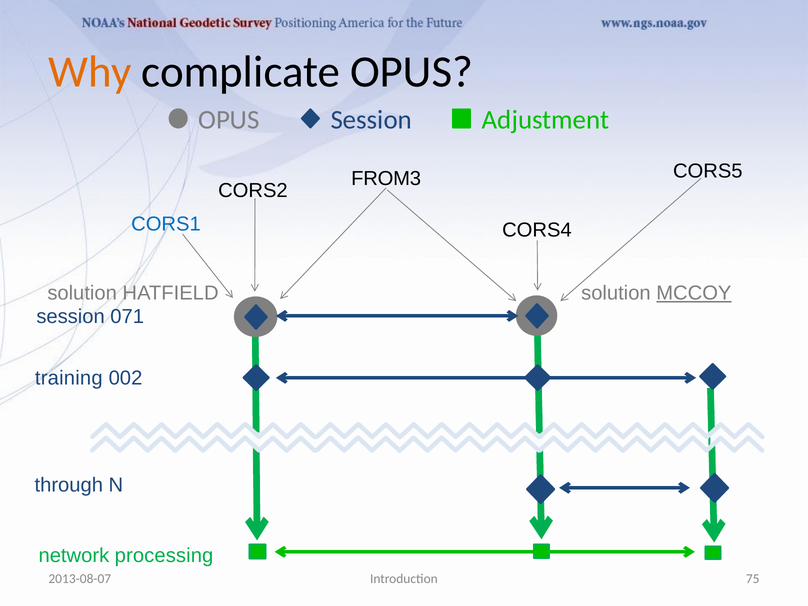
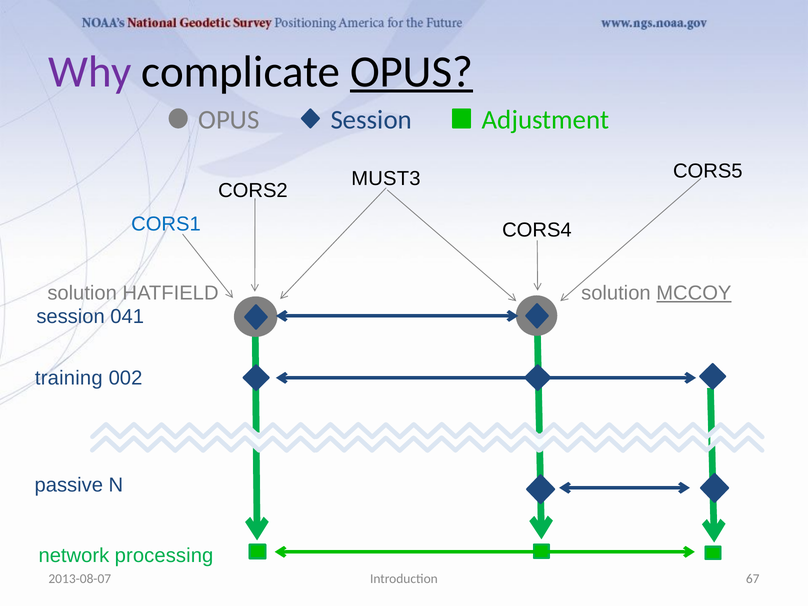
Why colour: orange -> purple
OPUS at (412, 72) underline: none -> present
FROM3: FROM3 -> MUST3
071: 071 -> 041
through: through -> passive
75: 75 -> 67
